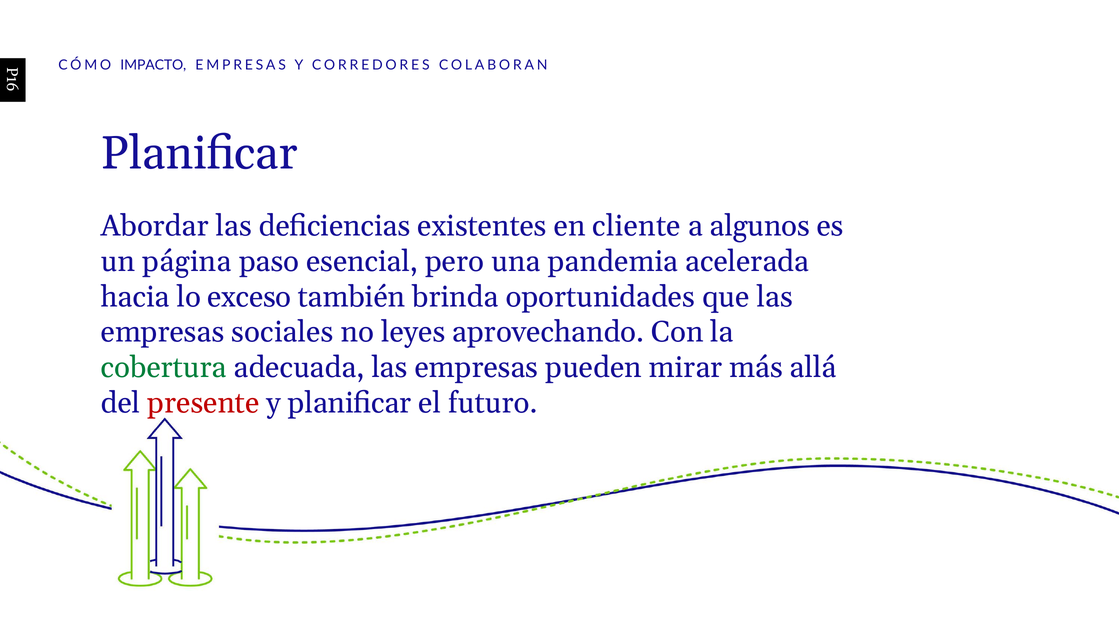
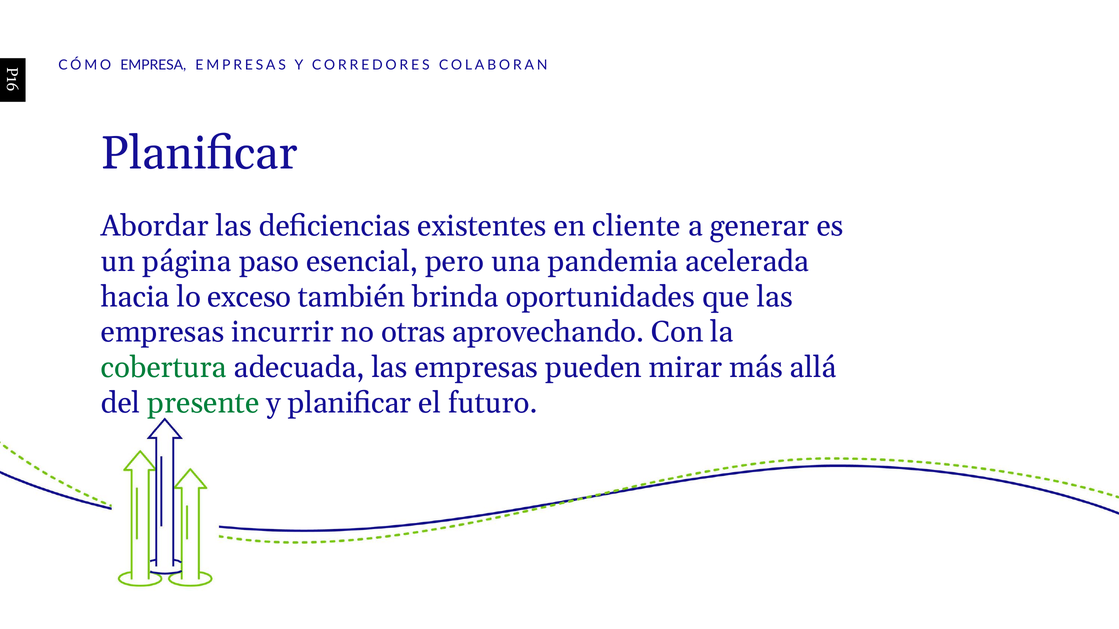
IMPACTO: IMPACTO -> EMPRESA
algunos: algunos -> generar
sociales: sociales -> incurrir
leyes: leyes -> otras
presente colour: red -> green
